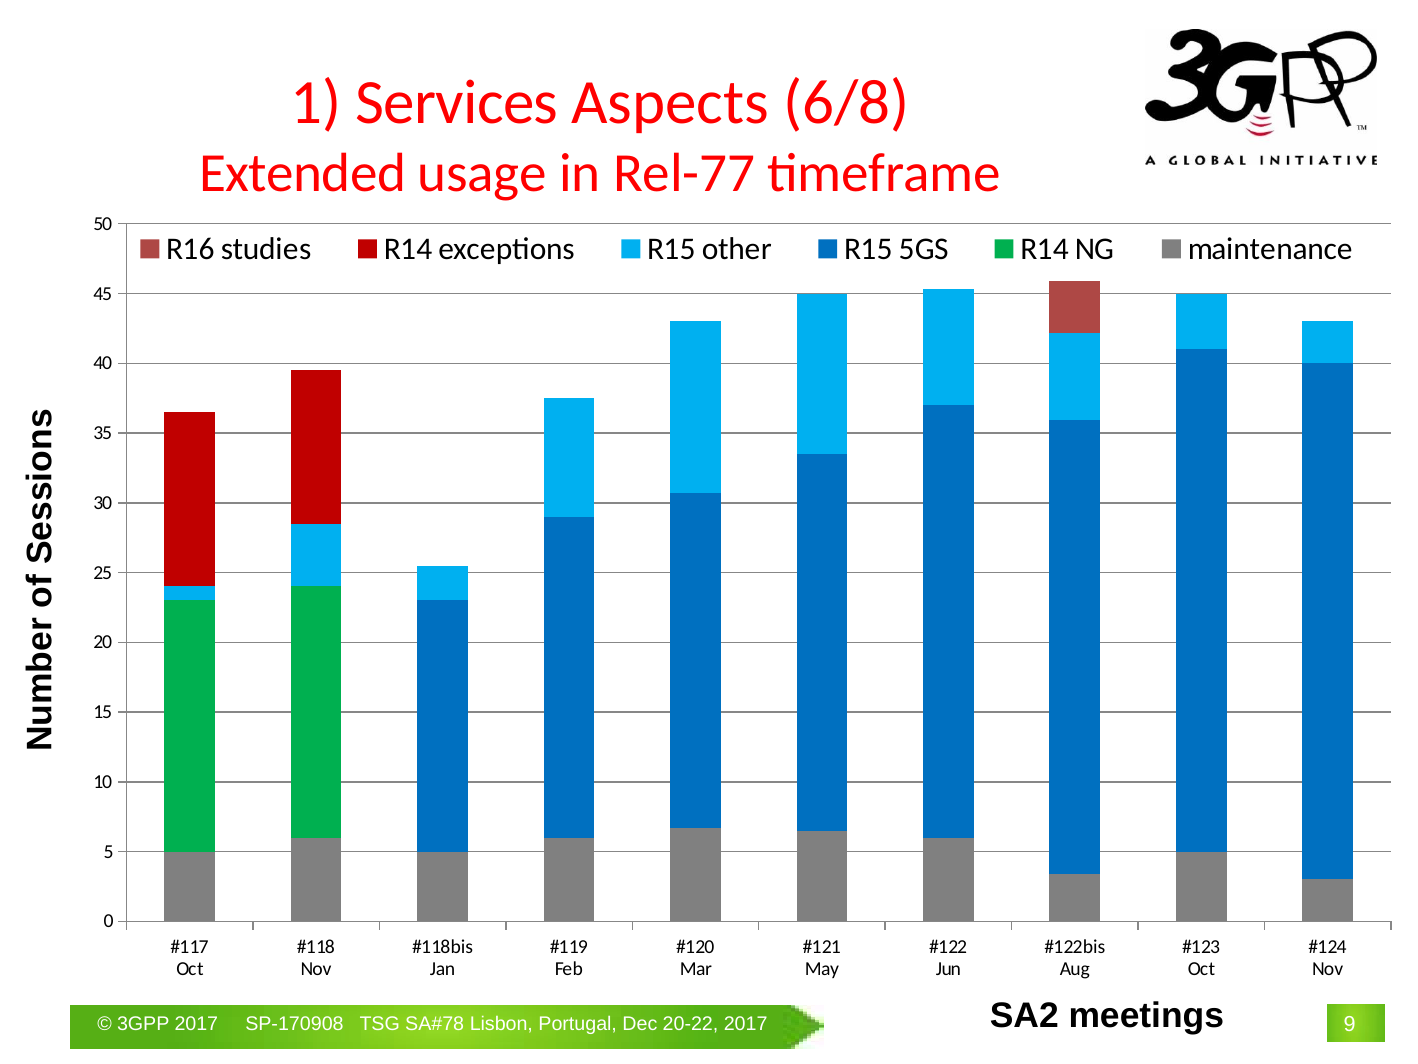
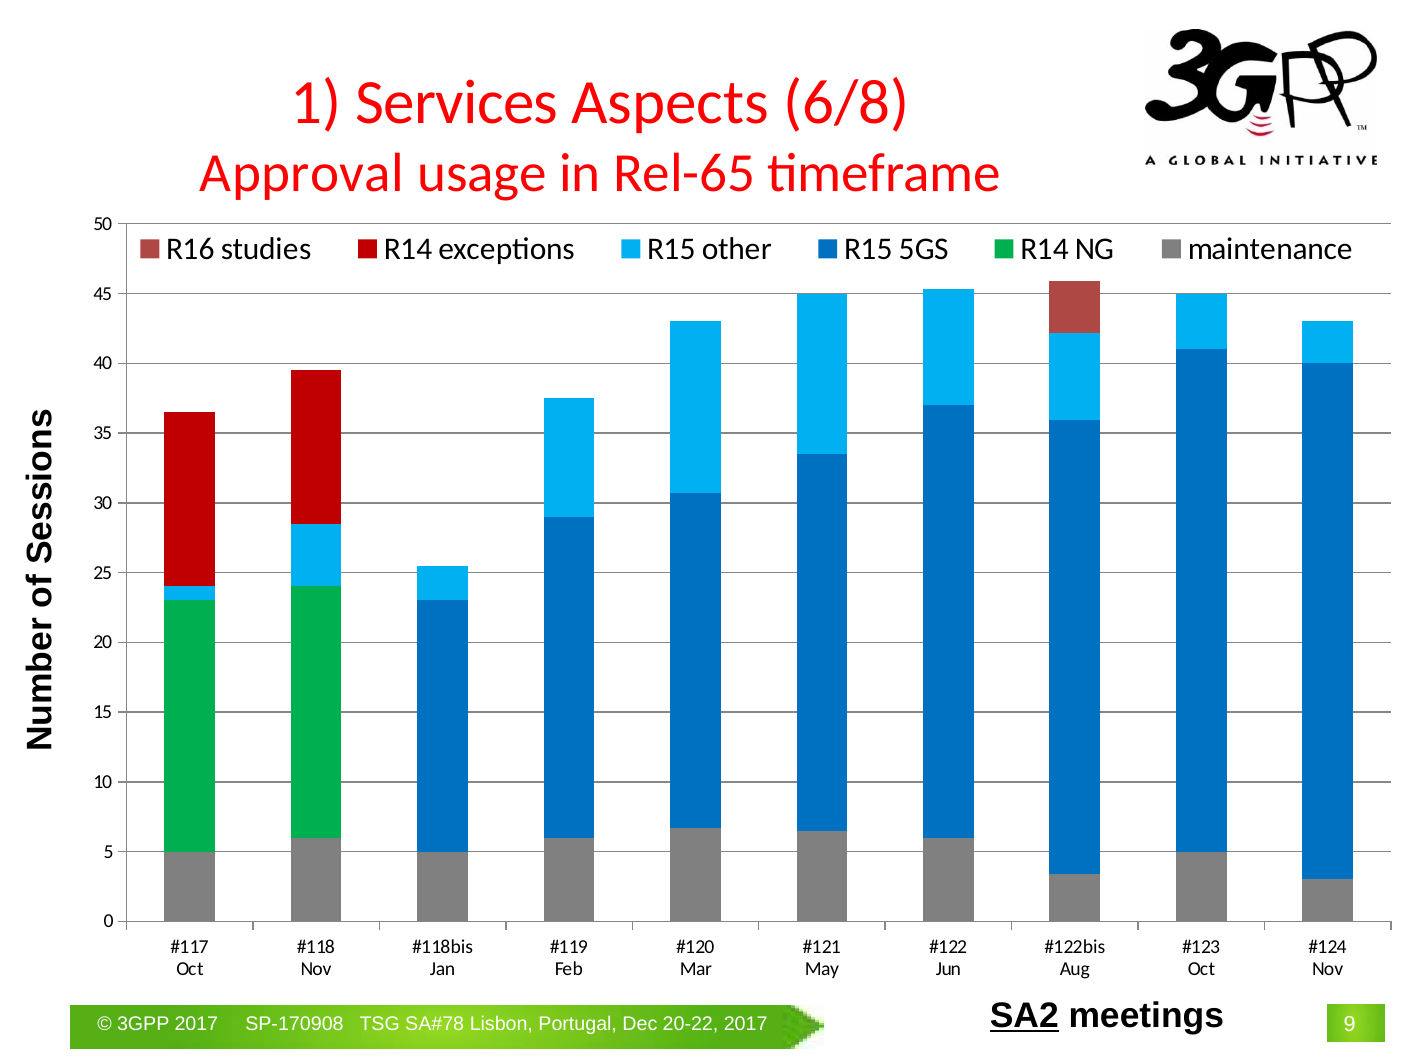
Extended: Extended -> Approval
Rel-77: Rel-77 -> Rel-65
SA2 underline: none -> present
